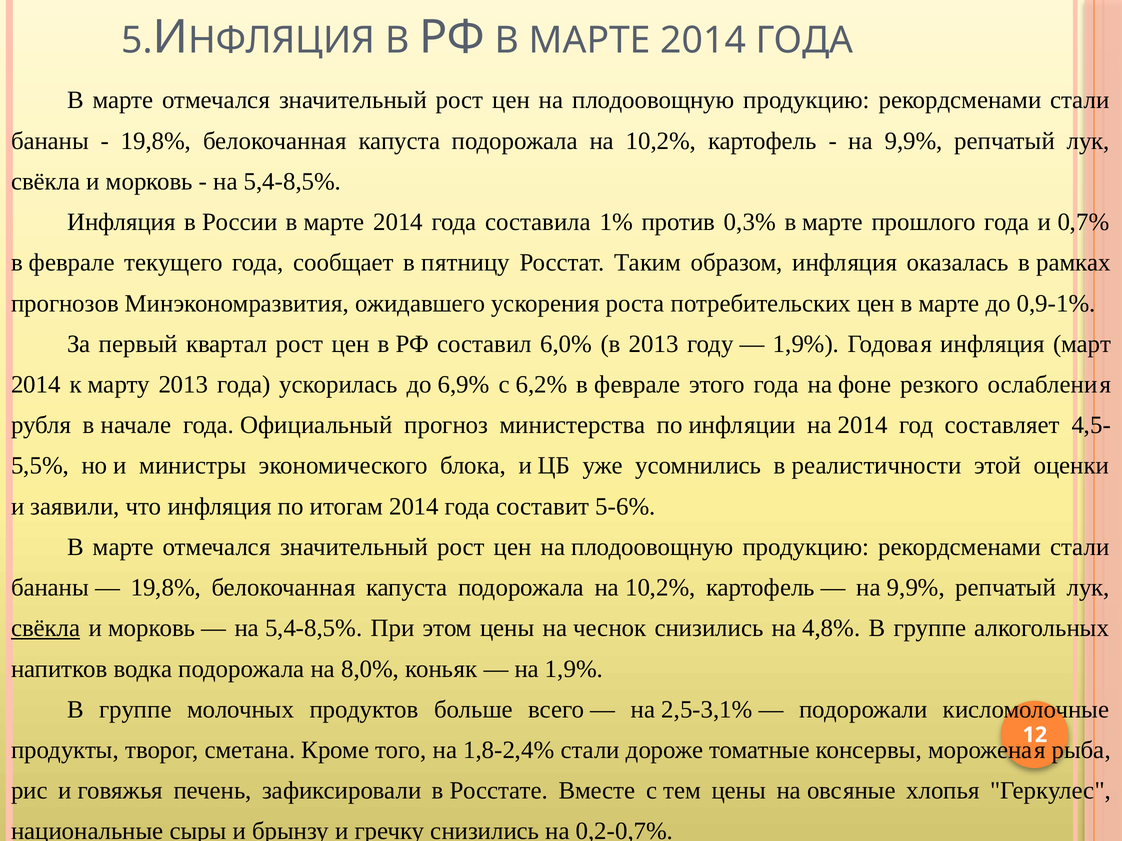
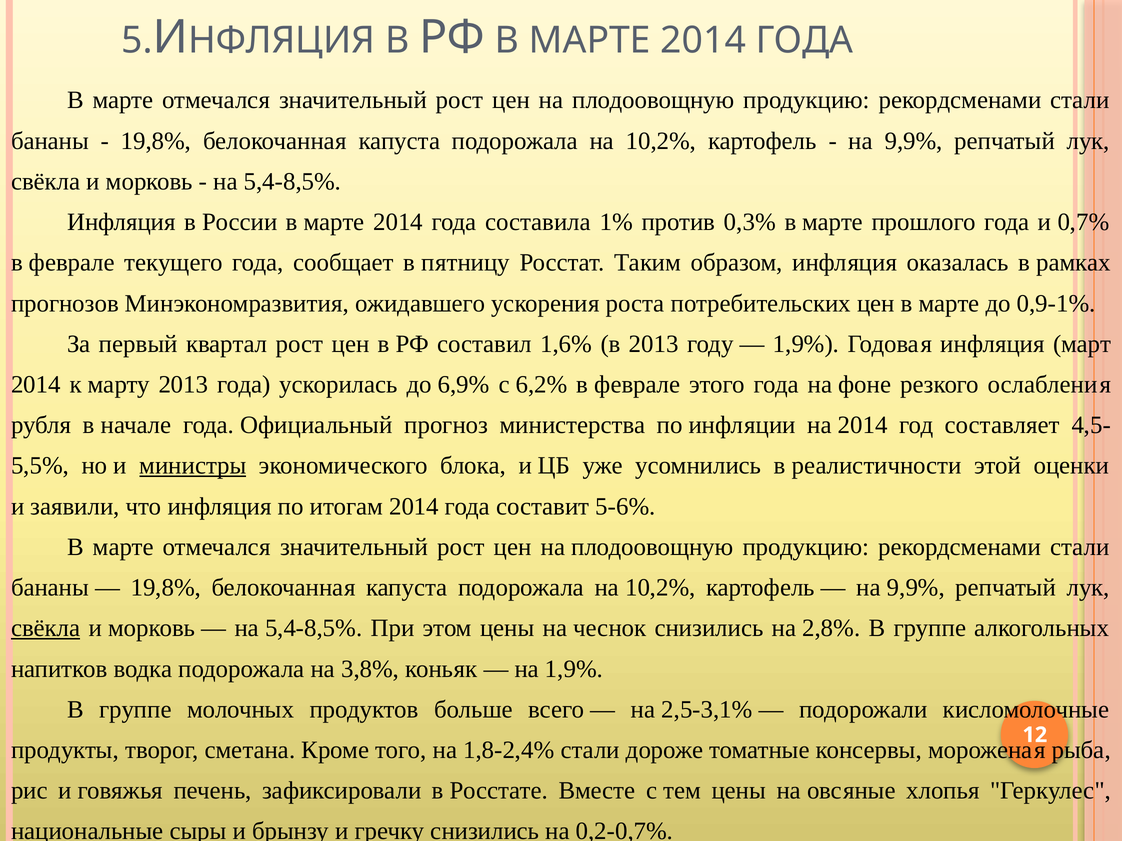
6,0%: 6,0% -> 1,6%
министры underline: none -> present
4,8%: 4,8% -> 2,8%
8,0%: 8,0% -> 3,8%
